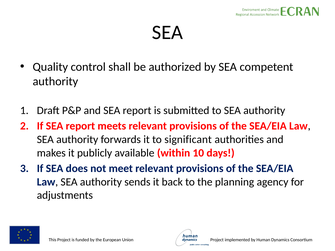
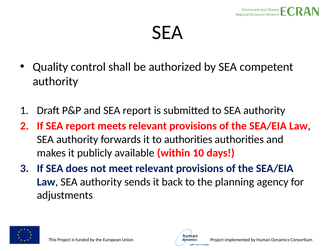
to significant: significant -> authorities
